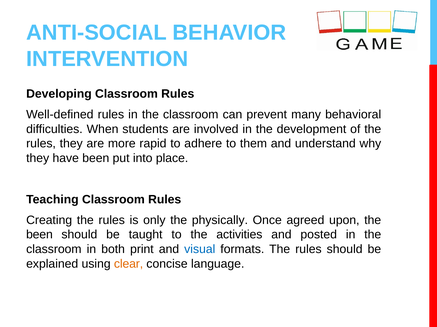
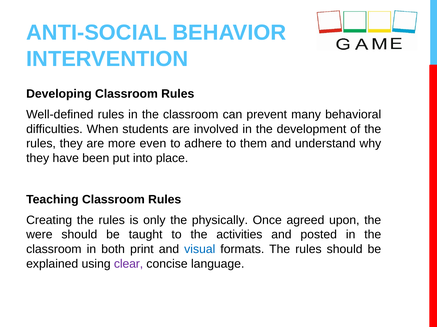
rapid: rapid -> even
been at (39, 235): been -> were
clear colour: orange -> purple
